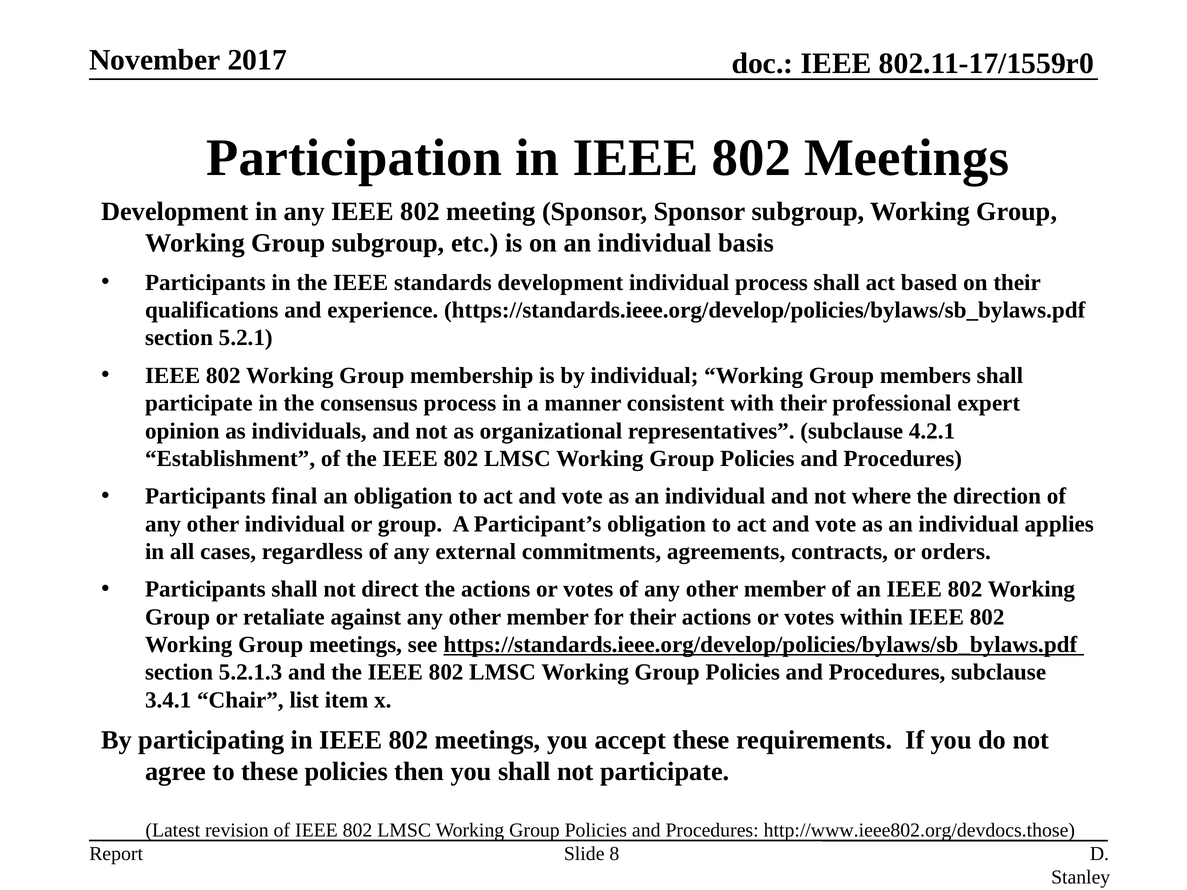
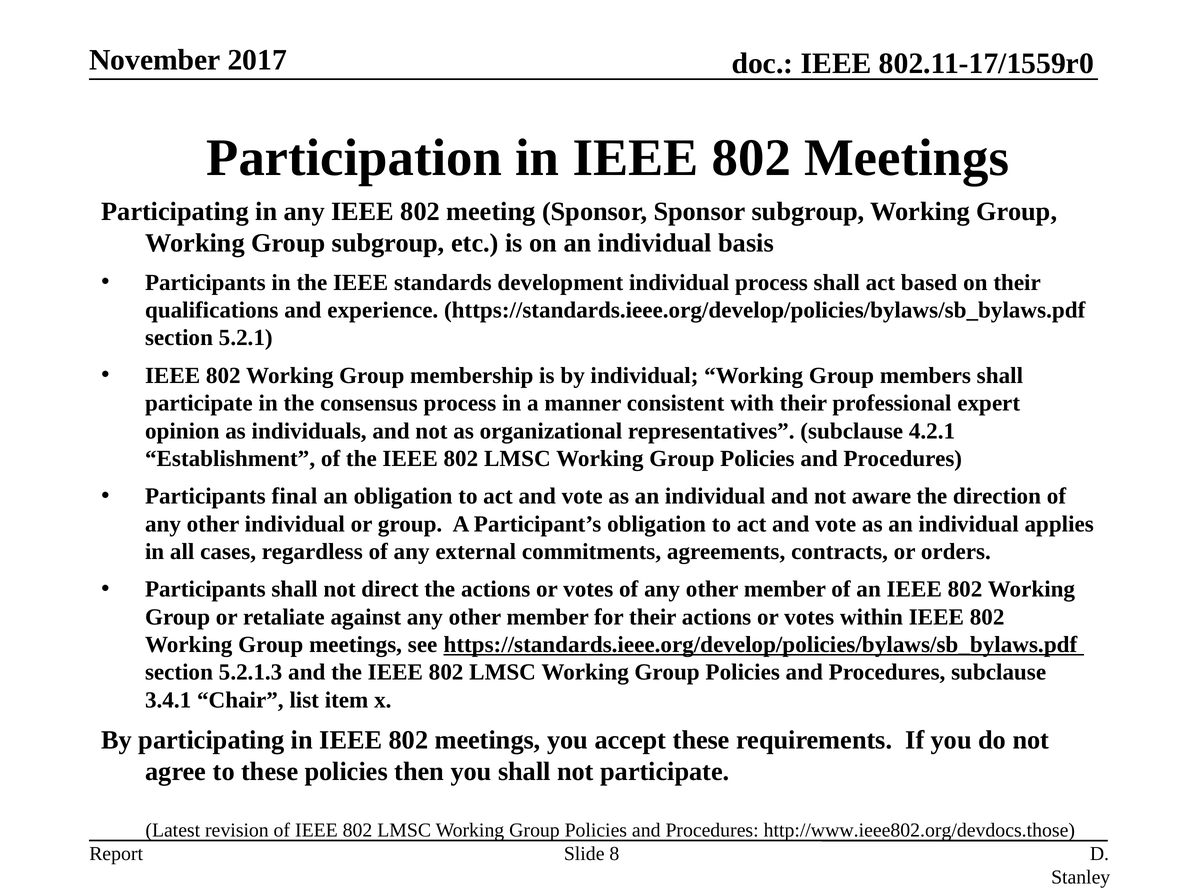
Development at (175, 212): Development -> Participating
where: where -> aware
